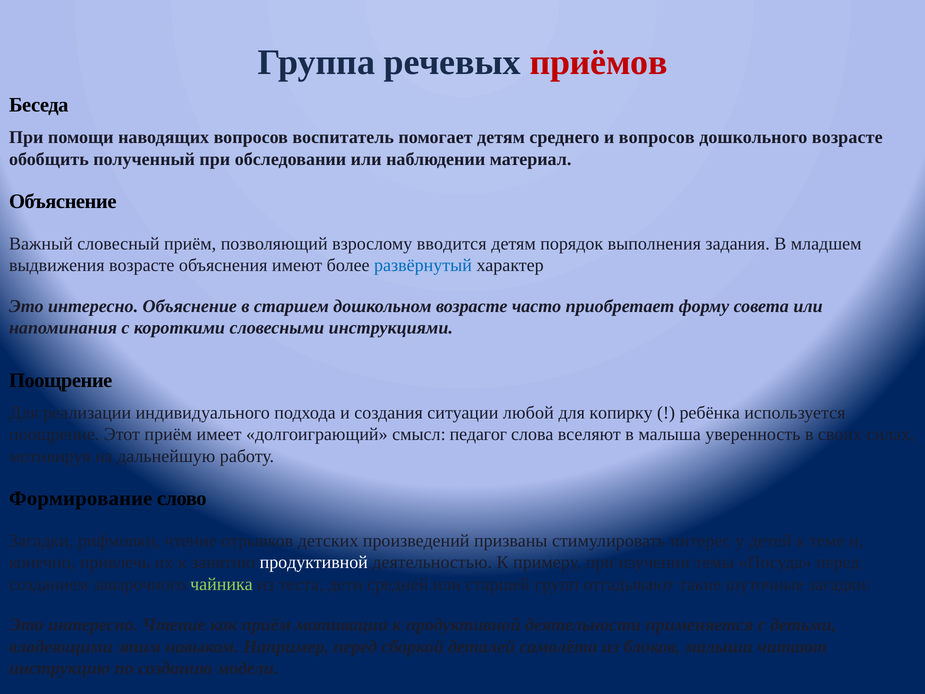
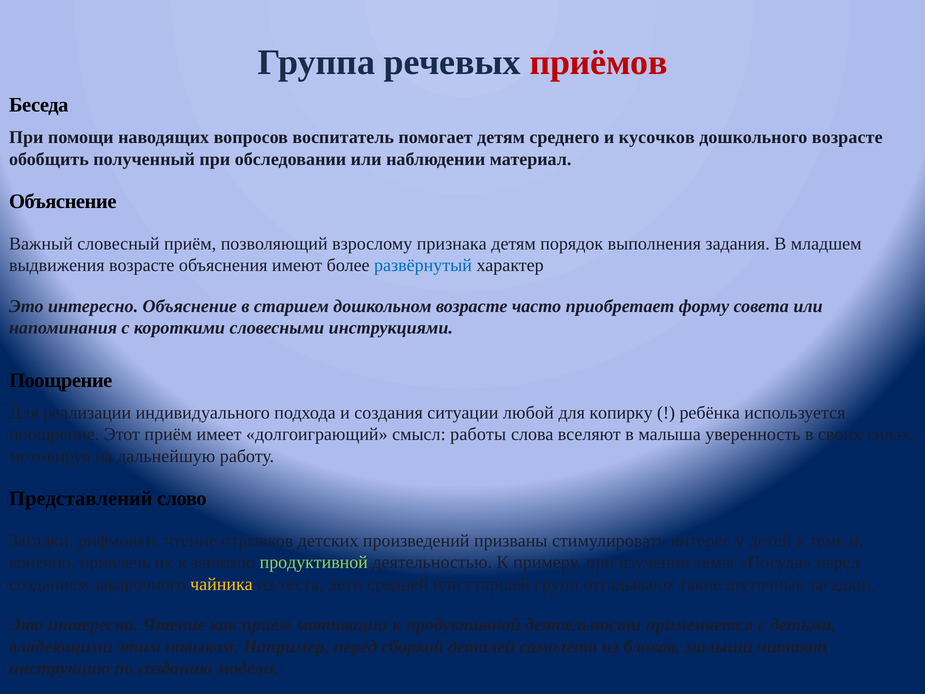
и вопросов: вопросов -> кусочков
вводится: вводится -> признака
педагог: педагог -> работы
Формирование: Формирование -> Представлений
продуктивной at (314, 562) colour: white -> light green
чайника colour: light green -> yellow
